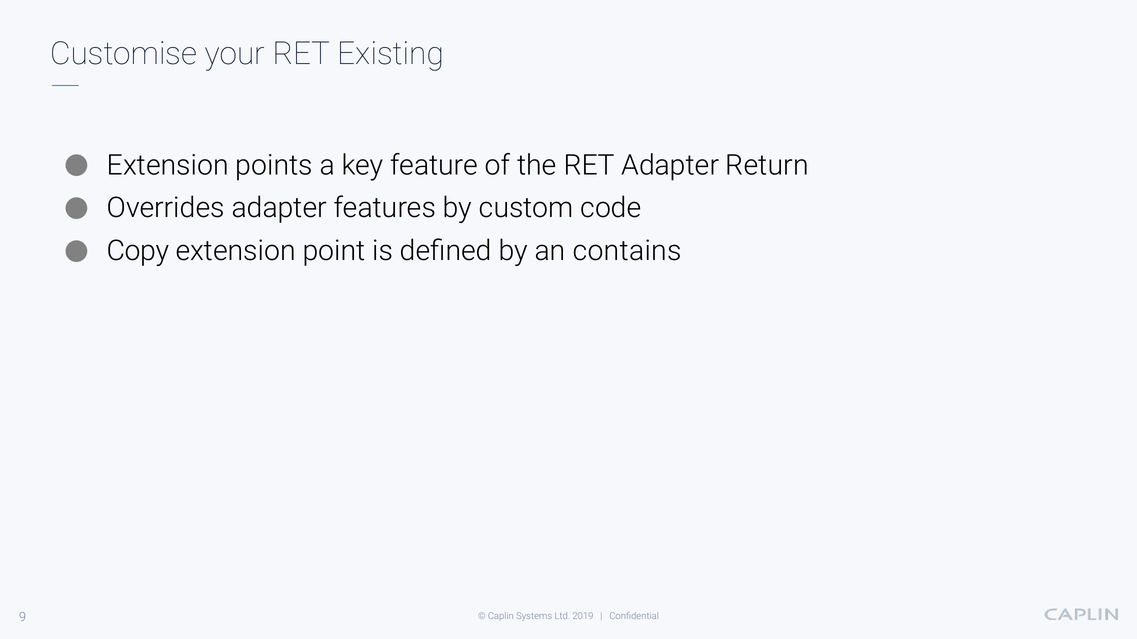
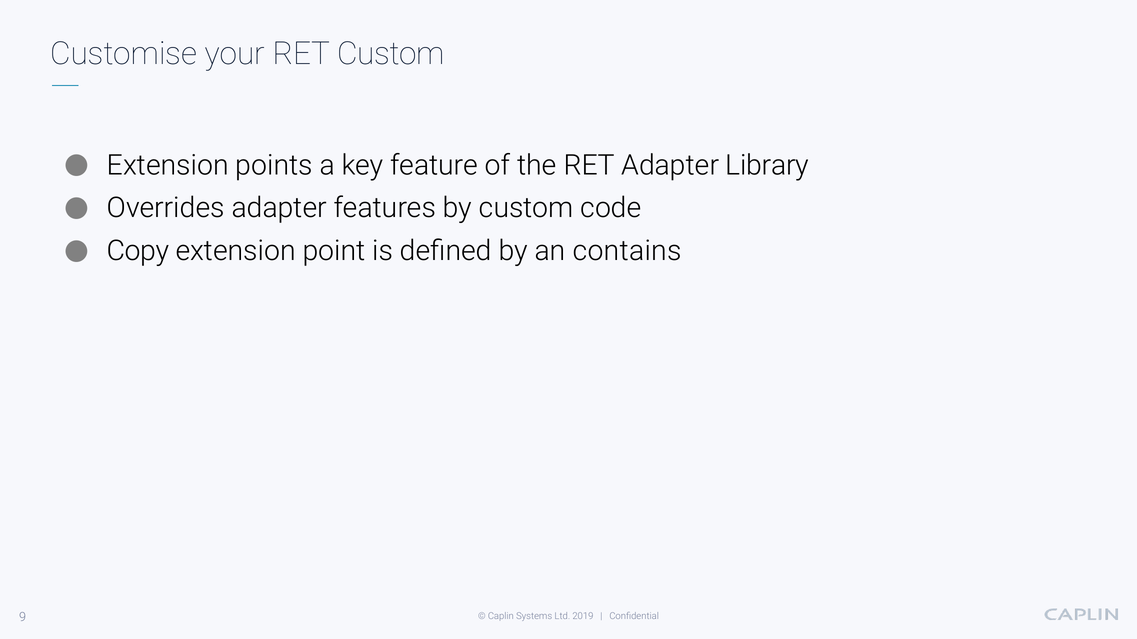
RET Existing: Existing -> Custom
Return: Return -> Library
